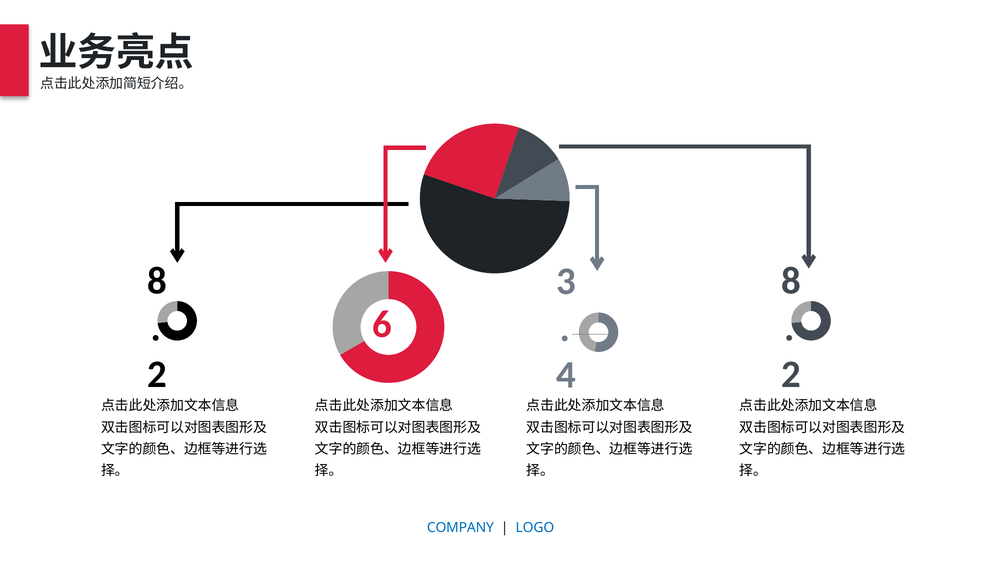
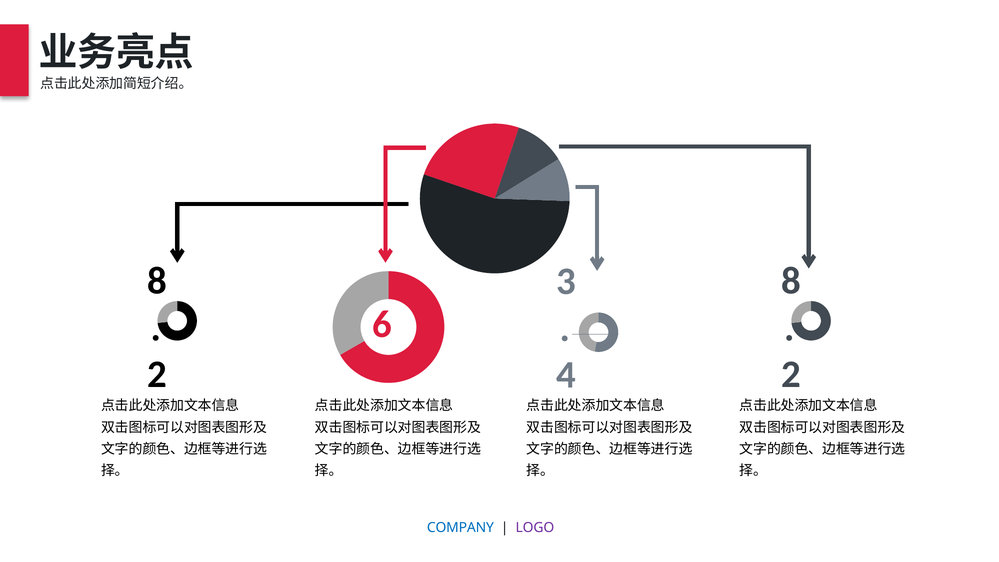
LOGO colour: blue -> purple
